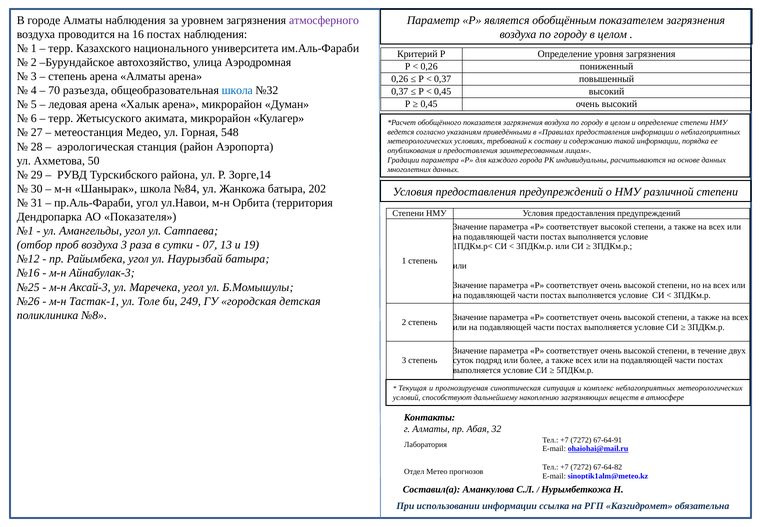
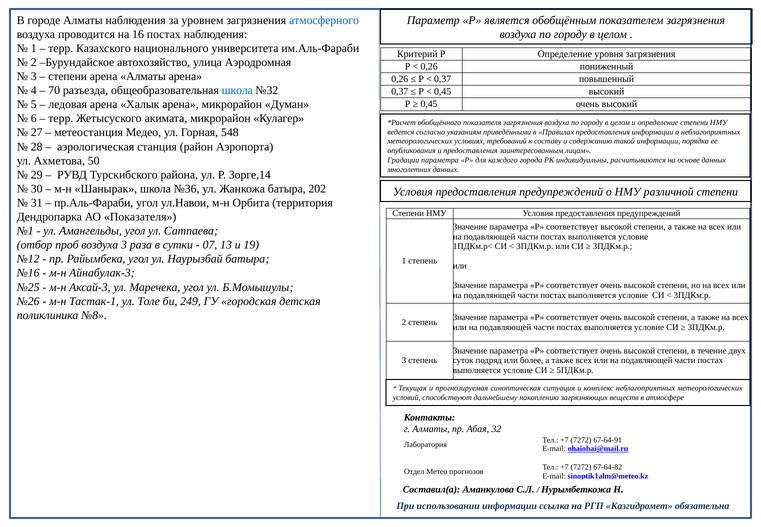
атмосферного colour: purple -> blue
степень at (68, 76): степень -> степени
№84: №84 -> №36
